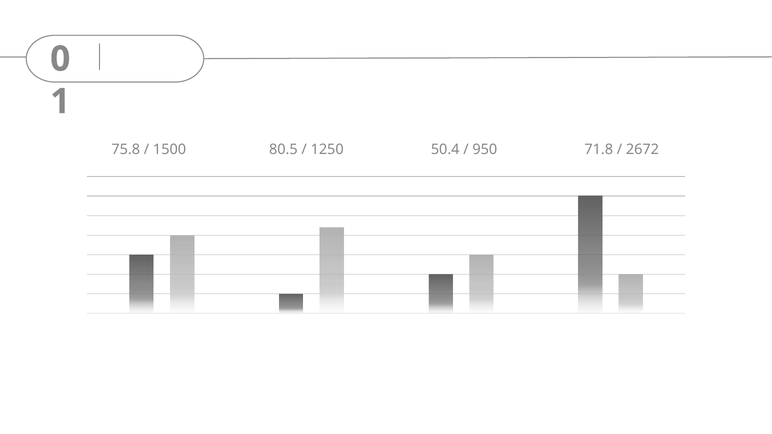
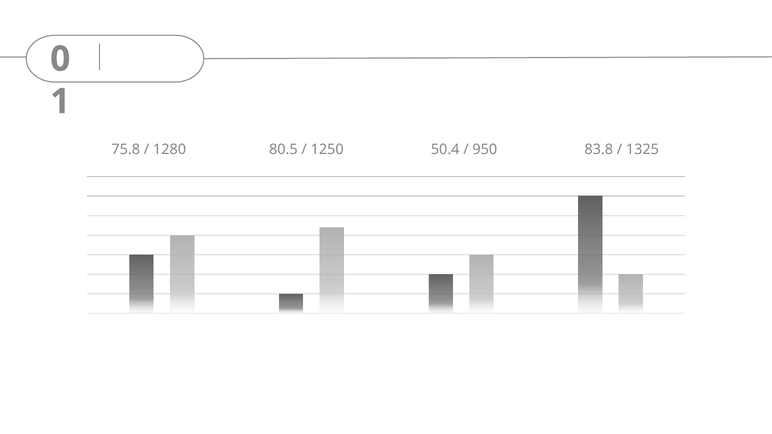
1500: 1500 -> 1280
71.8: 71.8 -> 83.8
2672: 2672 -> 1325
